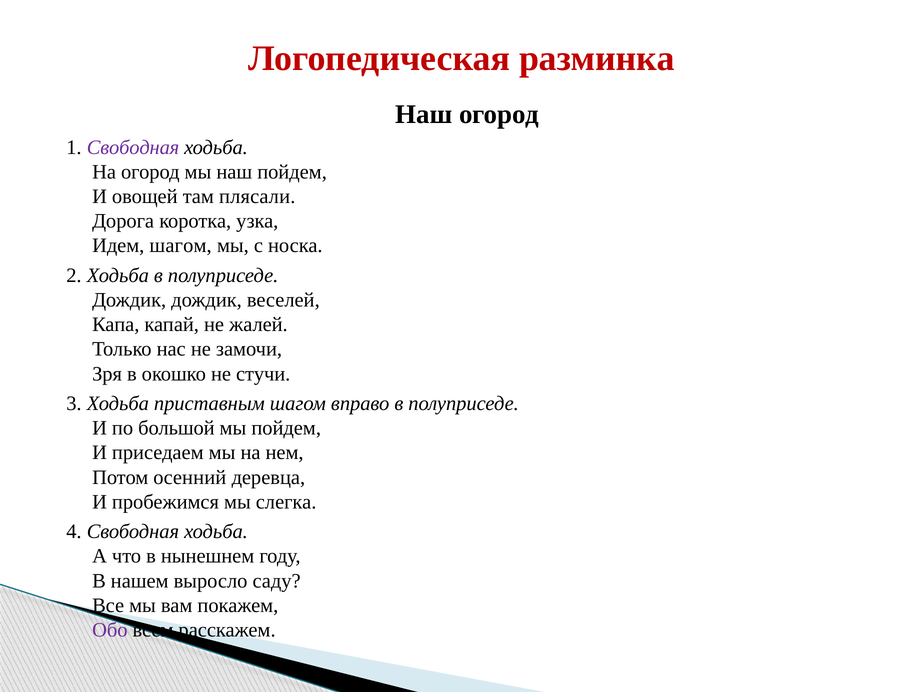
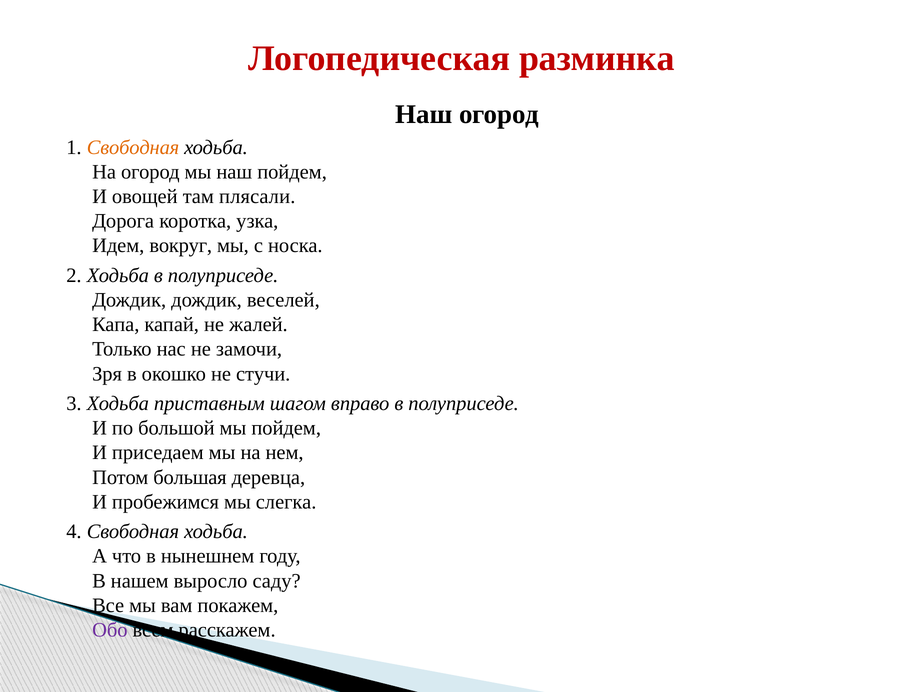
Свободная at (133, 147) colour: purple -> orange
Идем шагом: шагом -> вокруг
осенний: осенний -> большая
